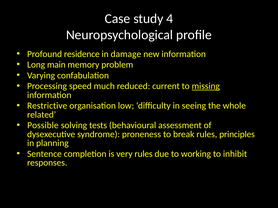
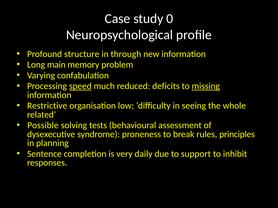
4: 4 -> 0
residence: residence -> structure
damage: damage -> through
speed underline: none -> present
current: current -> deficits
very rules: rules -> daily
working: working -> support
